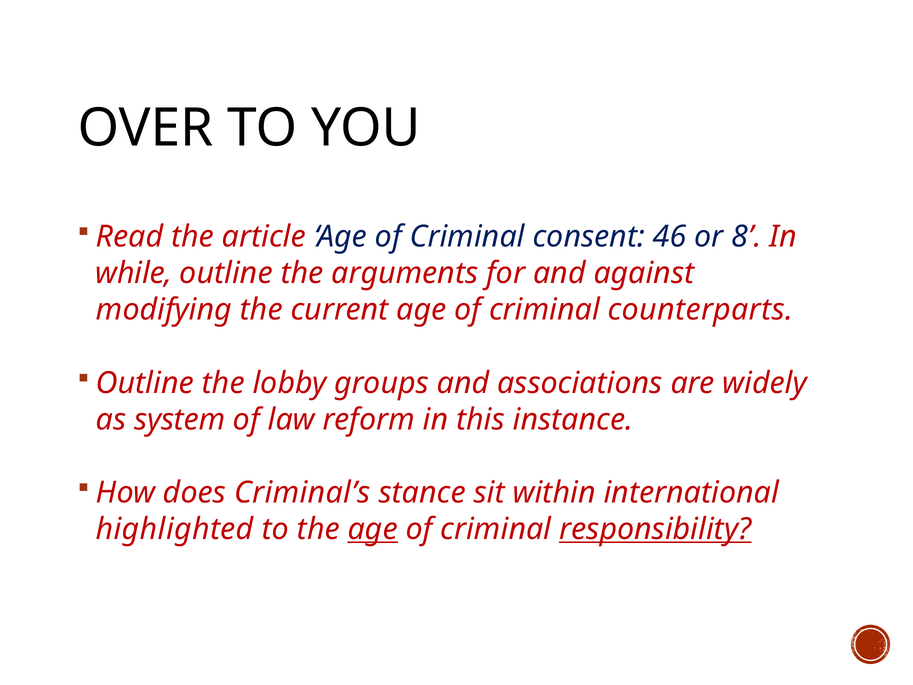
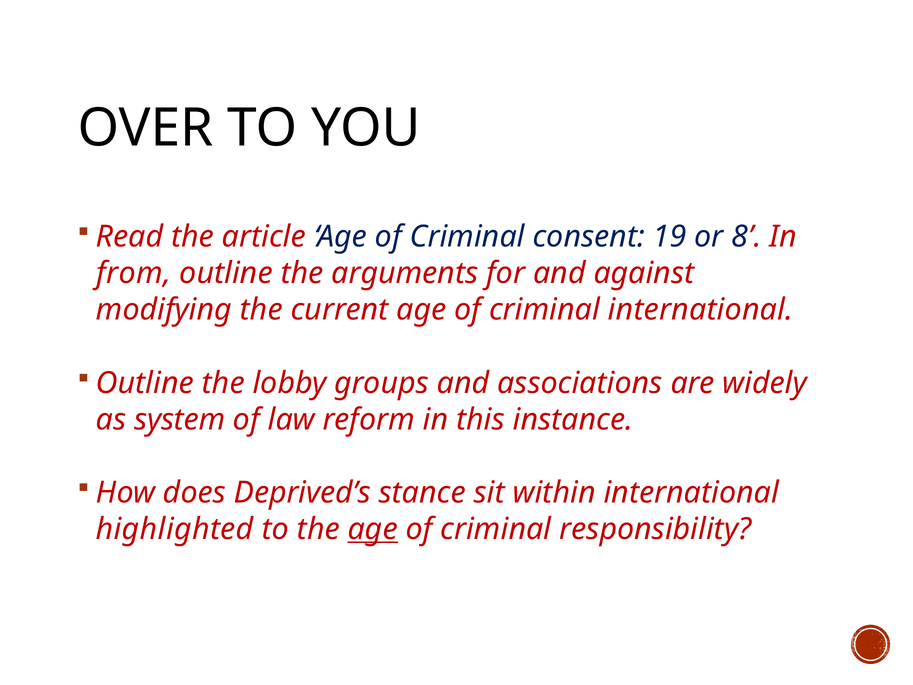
46: 46 -> 19
while: while -> from
criminal counterparts: counterparts -> international
Criminal’s: Criminal’s -> Deprived’s
responsibility underline: present -> none
